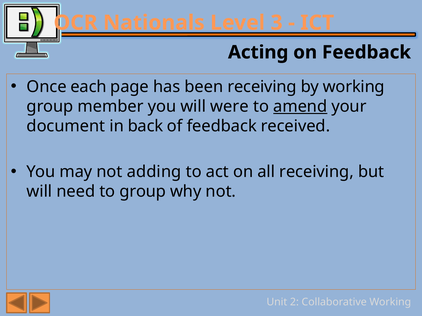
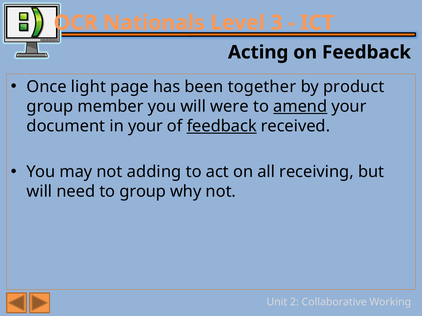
each: each -> light
been receiving: receiving -> together
by working: working -> product
in back: back -> your
feedback at (222, 126) underline: none -> present
